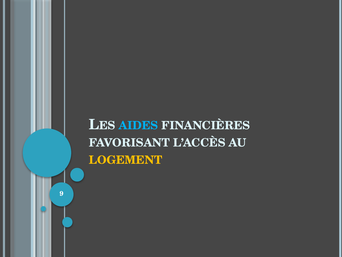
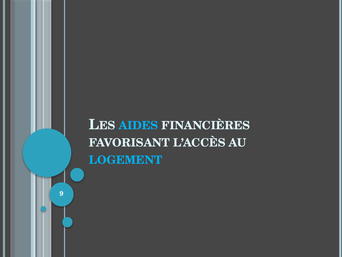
LOGEMENT colour: yellow -> light blue
